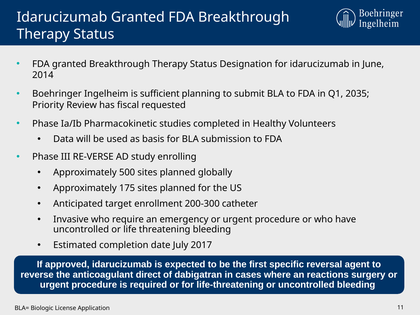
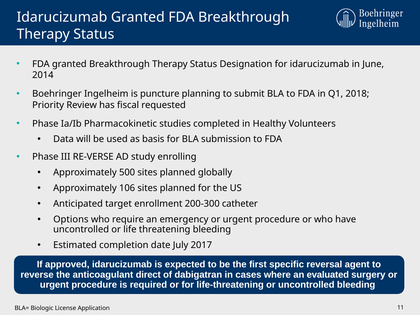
sufficient: sufficient -> puncture
2035: 2035 -> 2018
175: 175 -> 106
Invasive: Invasive -> Options
reactions: reactions -> evaluated
